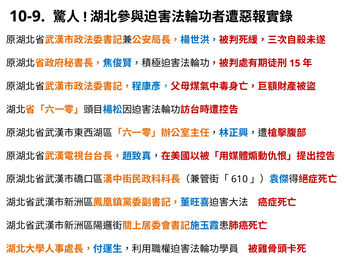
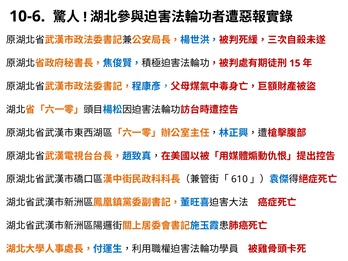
10-9: 10-9 -> 10-6
